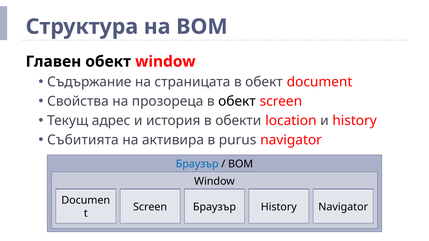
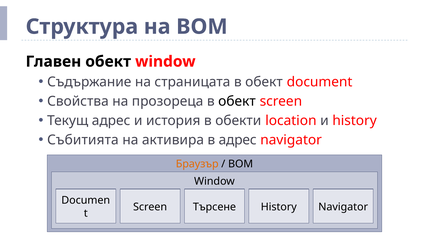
в purus: purus -> адрес
Браузър at (197, 164) colour: blue -> orange
Screen Браузър: Браузър -> Търсене
